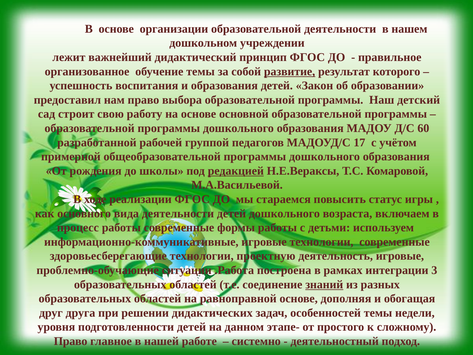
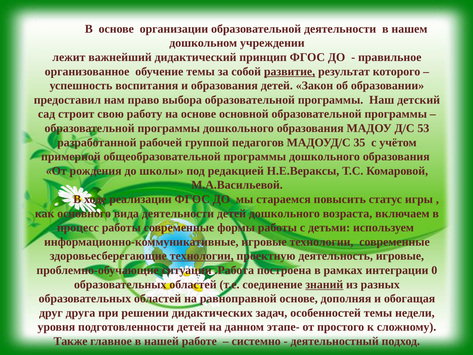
60: 60 -> 53
17: 17 -> 35
редакцией underline: present -> none
технологии at (202, 256) underline: none -> present
3: 3 -> 0
Право at (71, 341): Право -> Также
